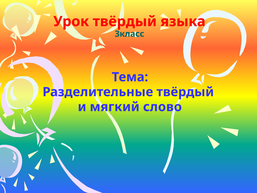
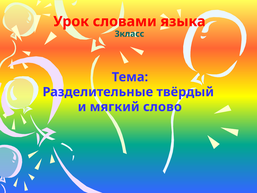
Урок твёрдый: твёрдый -> словами
